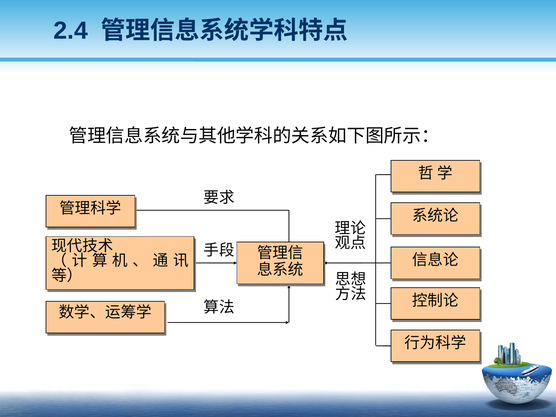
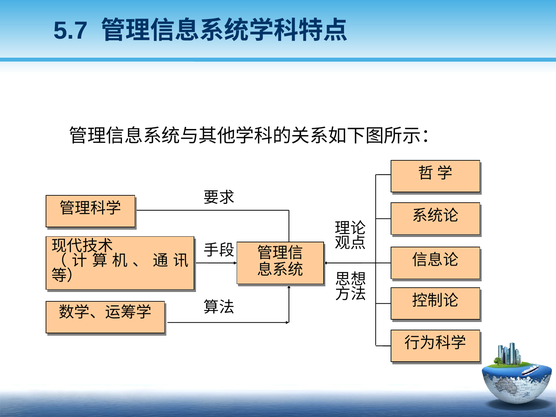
2.4: 2.4 -> 5.7
